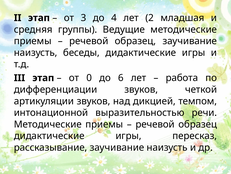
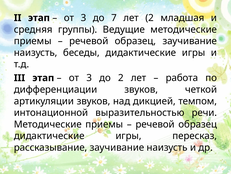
4: 4 -> 7
0 at (89, 78): 0 -> 3
до 6: 6 -> 2
